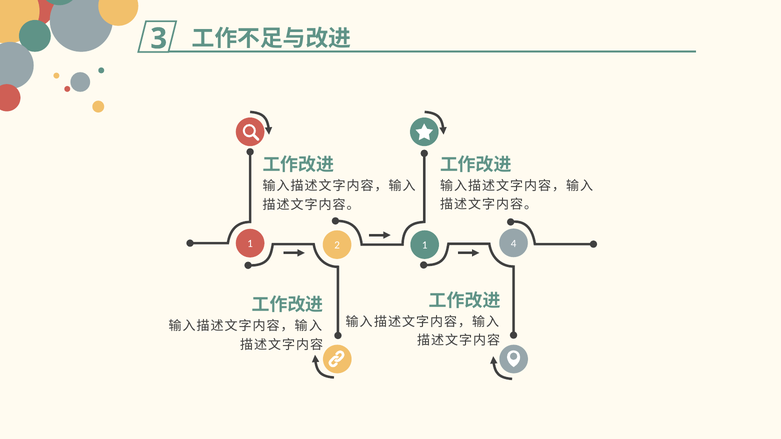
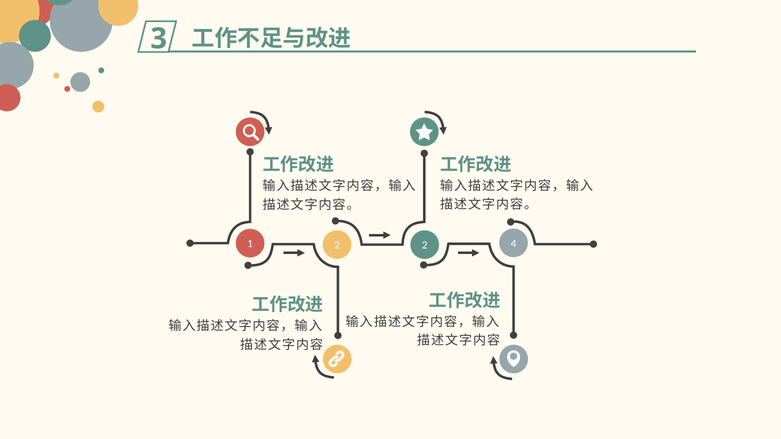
1 1: 1 -> 2
